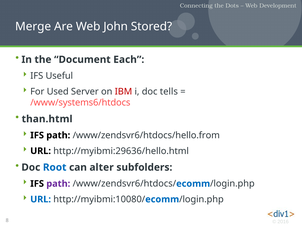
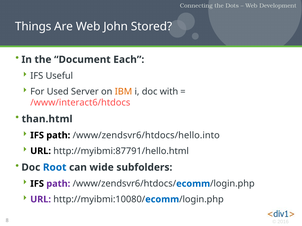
Merge: Merge -> Things
IBM colour: red -> orange
tells: tells -> with
/www/systems6/htdocs: /www/systems6/htdocs -> /www/interact6/htdocs
/www/zendsvr6/htdocs/hello.from: /www/zendsvr6/htdocs/hello.from -> /www/zendsvr6/htdocs/hello.into
http://myibmi:29636/hello.html: http://myibmi:29636/hello.html -> http://myibmi:87791/hello.html
alter: alter -> wide
URL at (41, 200) colour: blue -> purple
